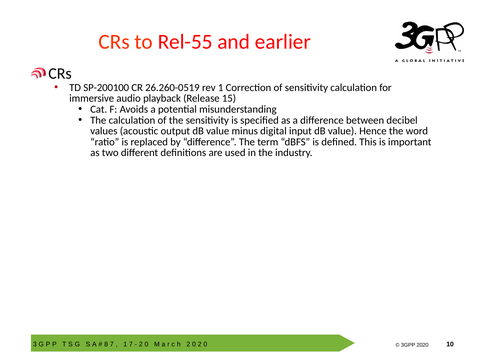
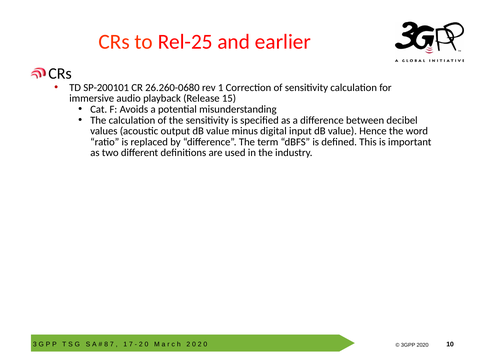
Rel-55: Rel-55 -> Rel-25
SP-200100: SP-200100 -> SP-200101
26.260-0519: 26.260-0519 -> 26.260-0680
